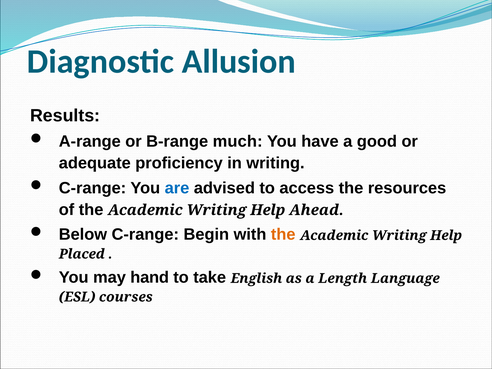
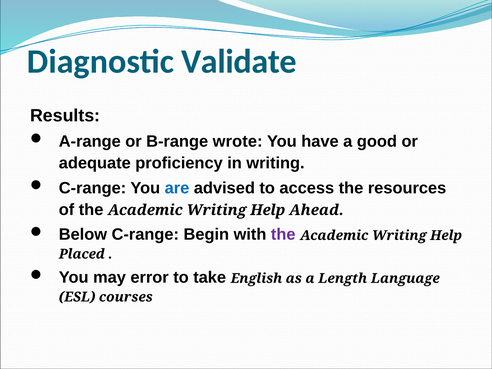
Allusion: Allusion -> Validate
much: much -> wrote
the at (283, 235) colour: orange -> purple
hand: hand -> error
